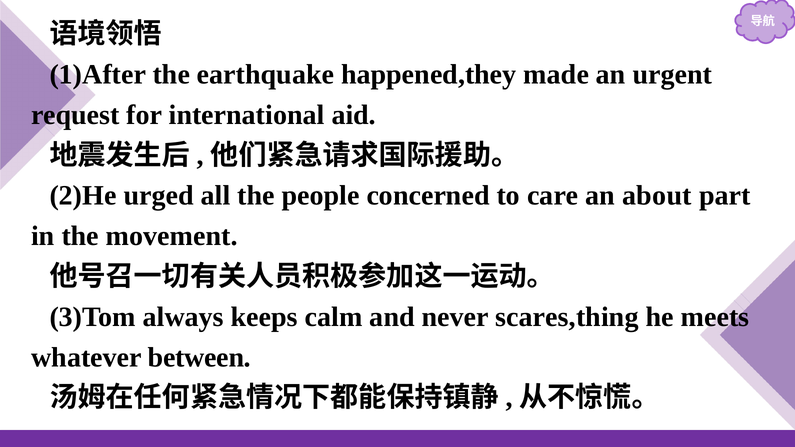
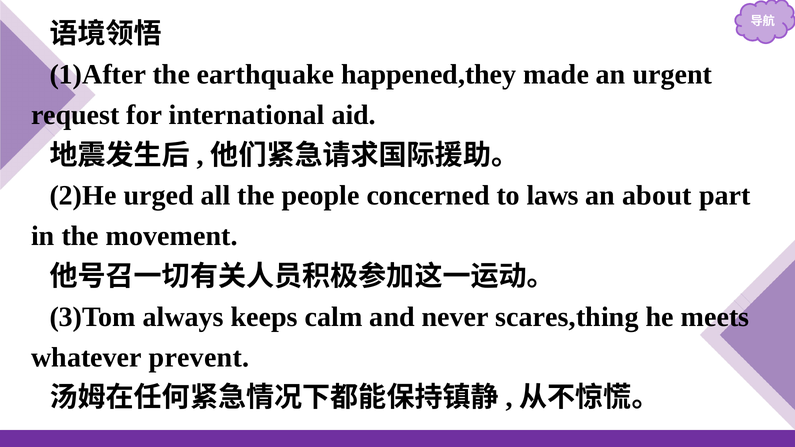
care: care -> laws
between: between -> prevent
